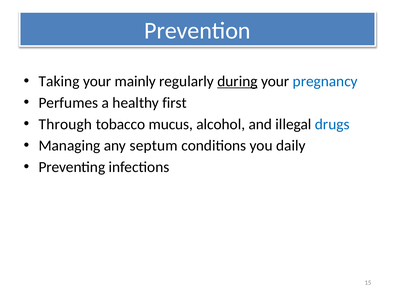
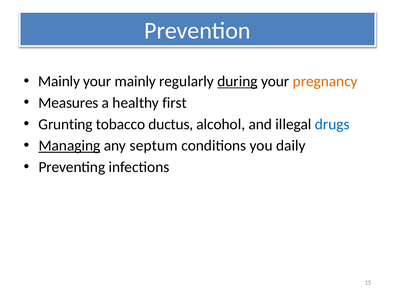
Taking at (59, 81): Taking -> Mainly
pregnancy colour: blue -> orange
Perfumes: Perfumes -> Measures
Through: Through -> Grunting
mucus: mucus -> ductus
Managing underline: none -> present
